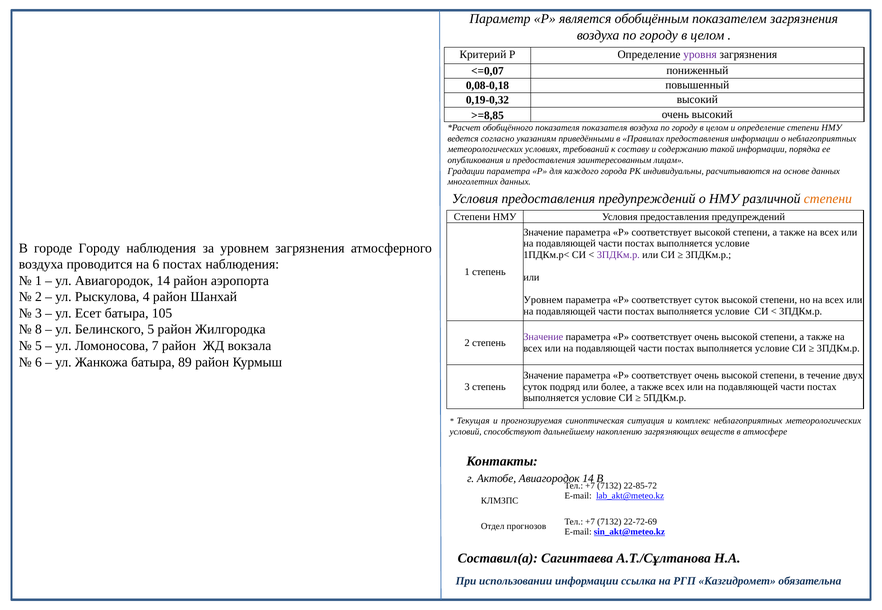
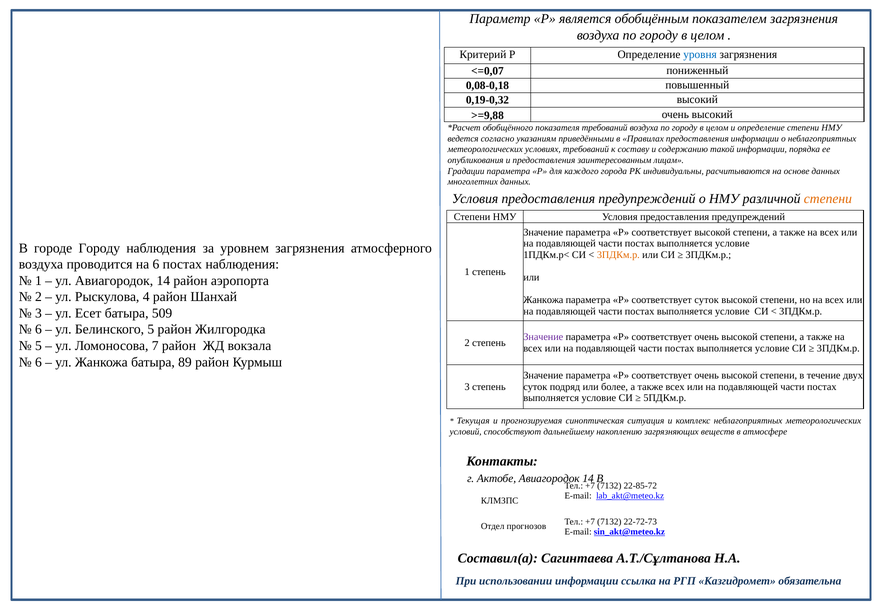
уровня colour: purple -> blue
>=8,85: >=8,85 -> >=9,88
показателя показателя: показателя -> требований
3ПДКм.р at (618, 255) colour: purple -> orange
Уровнем at (543, 300): Уровнем -> Жанкожа
105: 105 -> 509
8 at (38, 330): 8 -> 6
22-72-69: 22-72-69 -> 22-72-73
